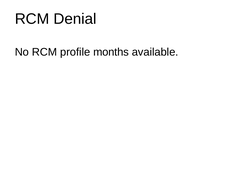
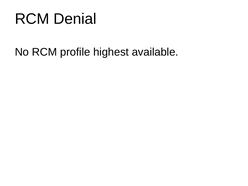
months: months -> highest
